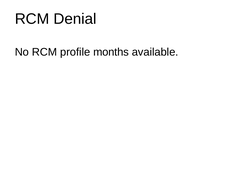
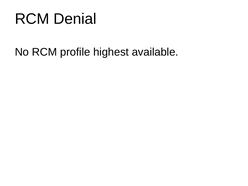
months: months -> highest
